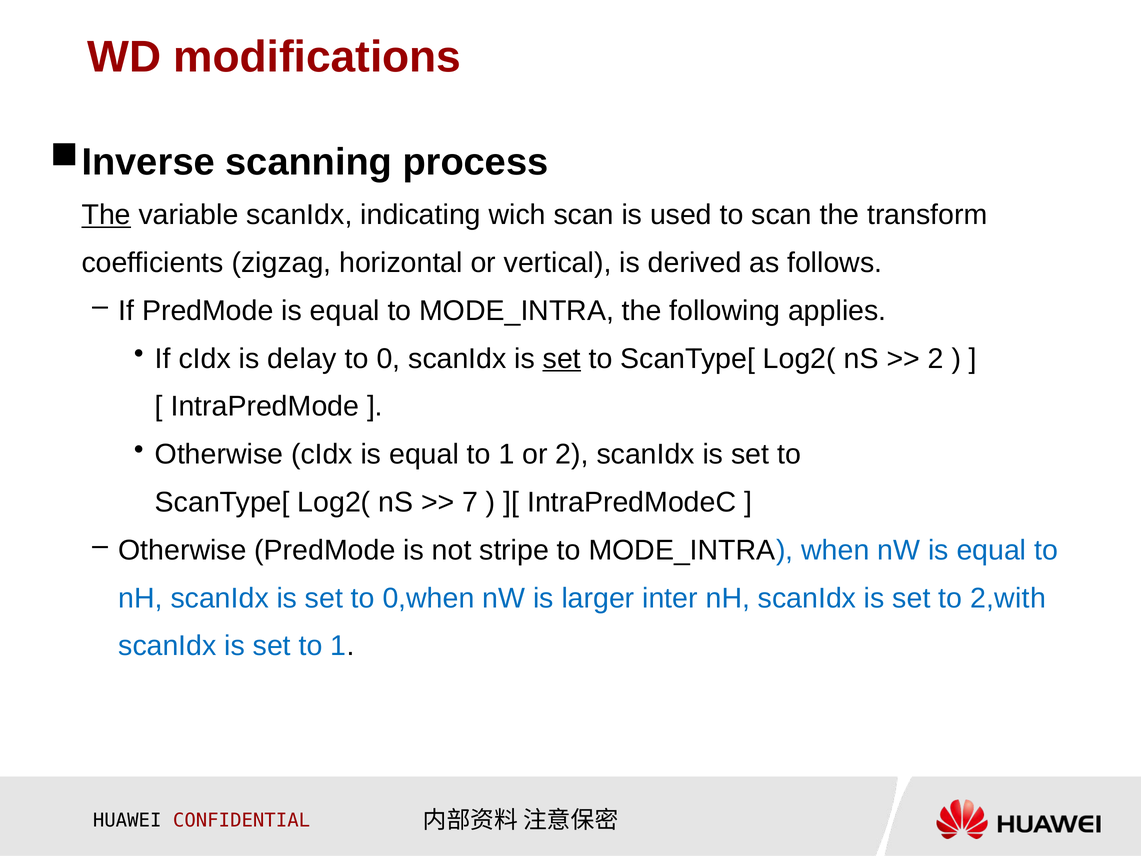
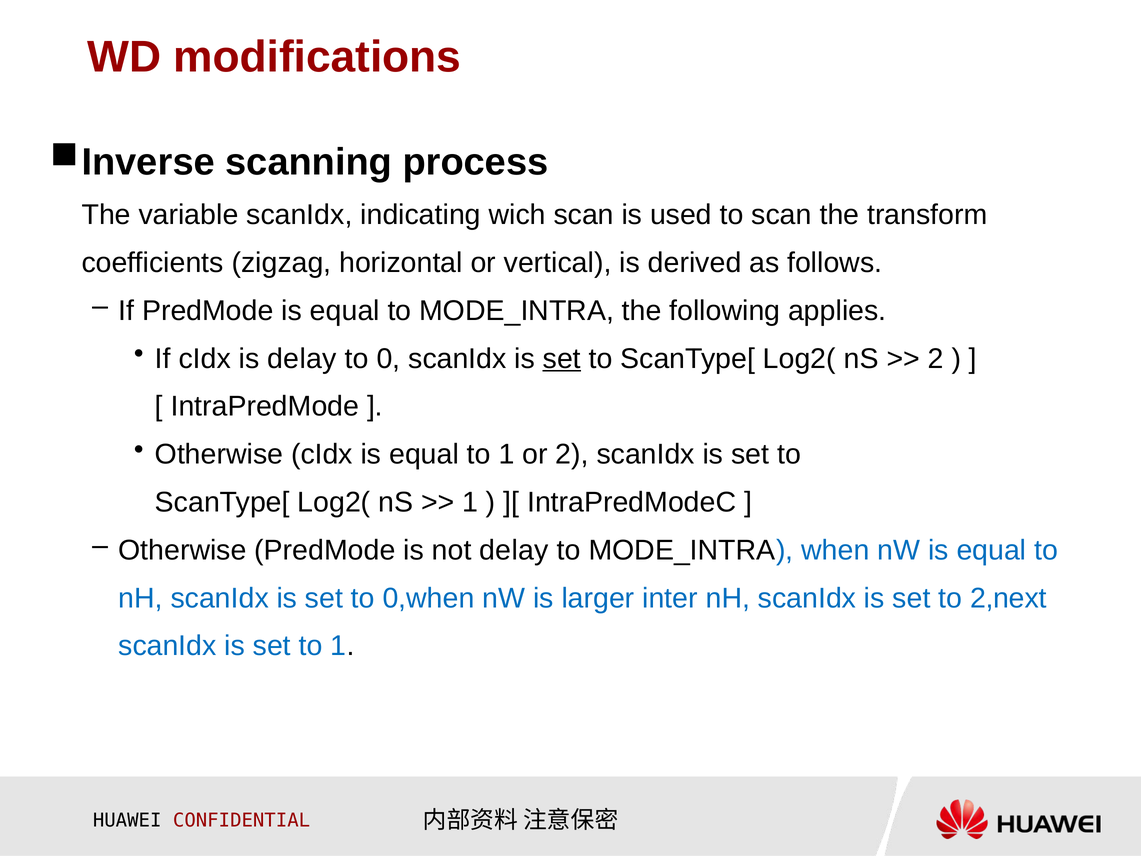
The at (106, 215) underline: present -> none
7 at (470, 502): 7 -> 1
not stripe: stripe -> delay
2,with: 2,with -> 2,next
